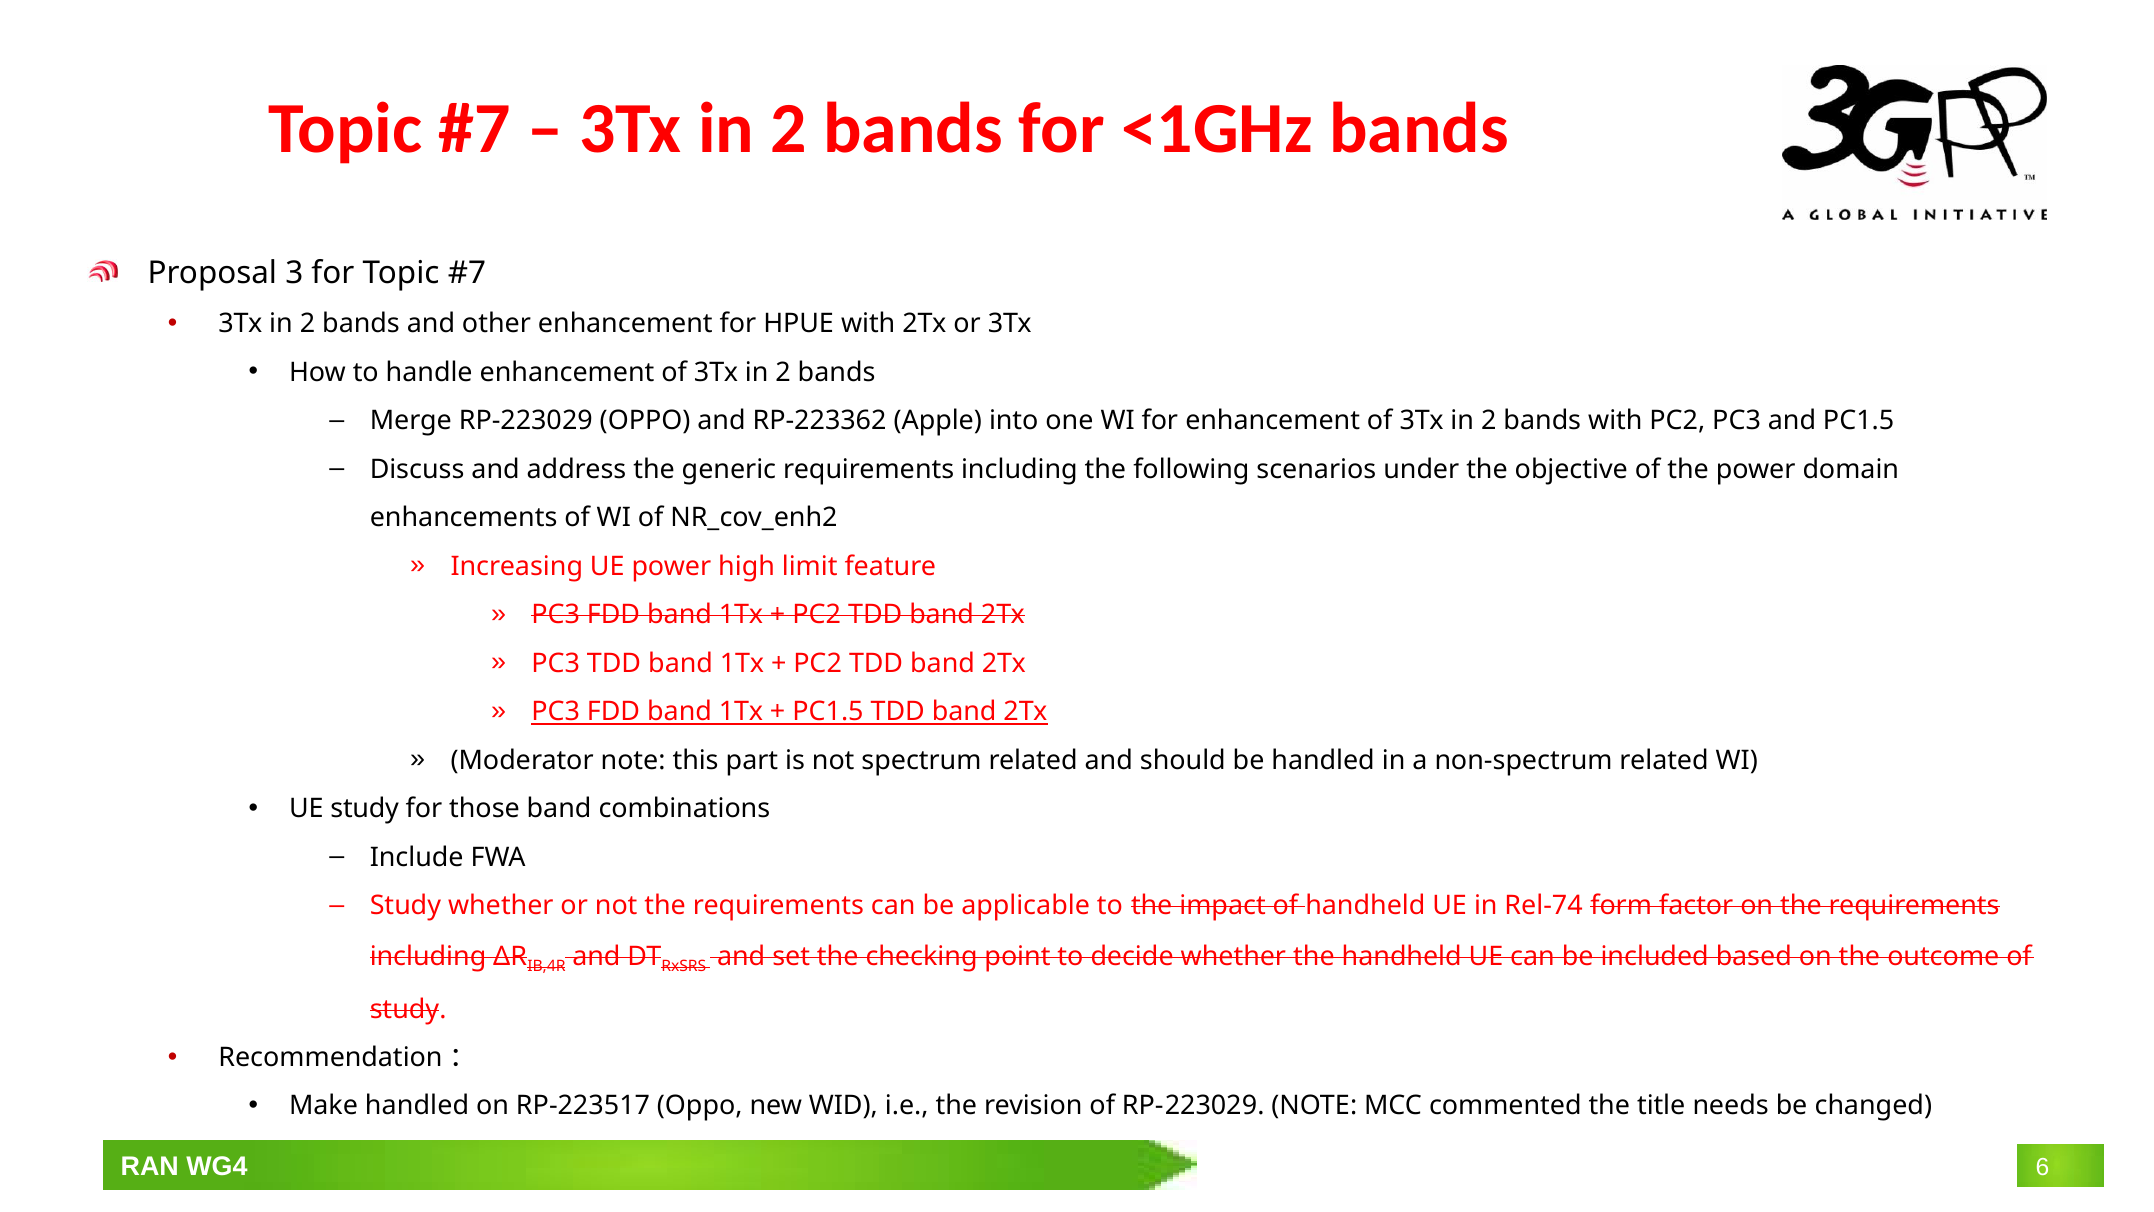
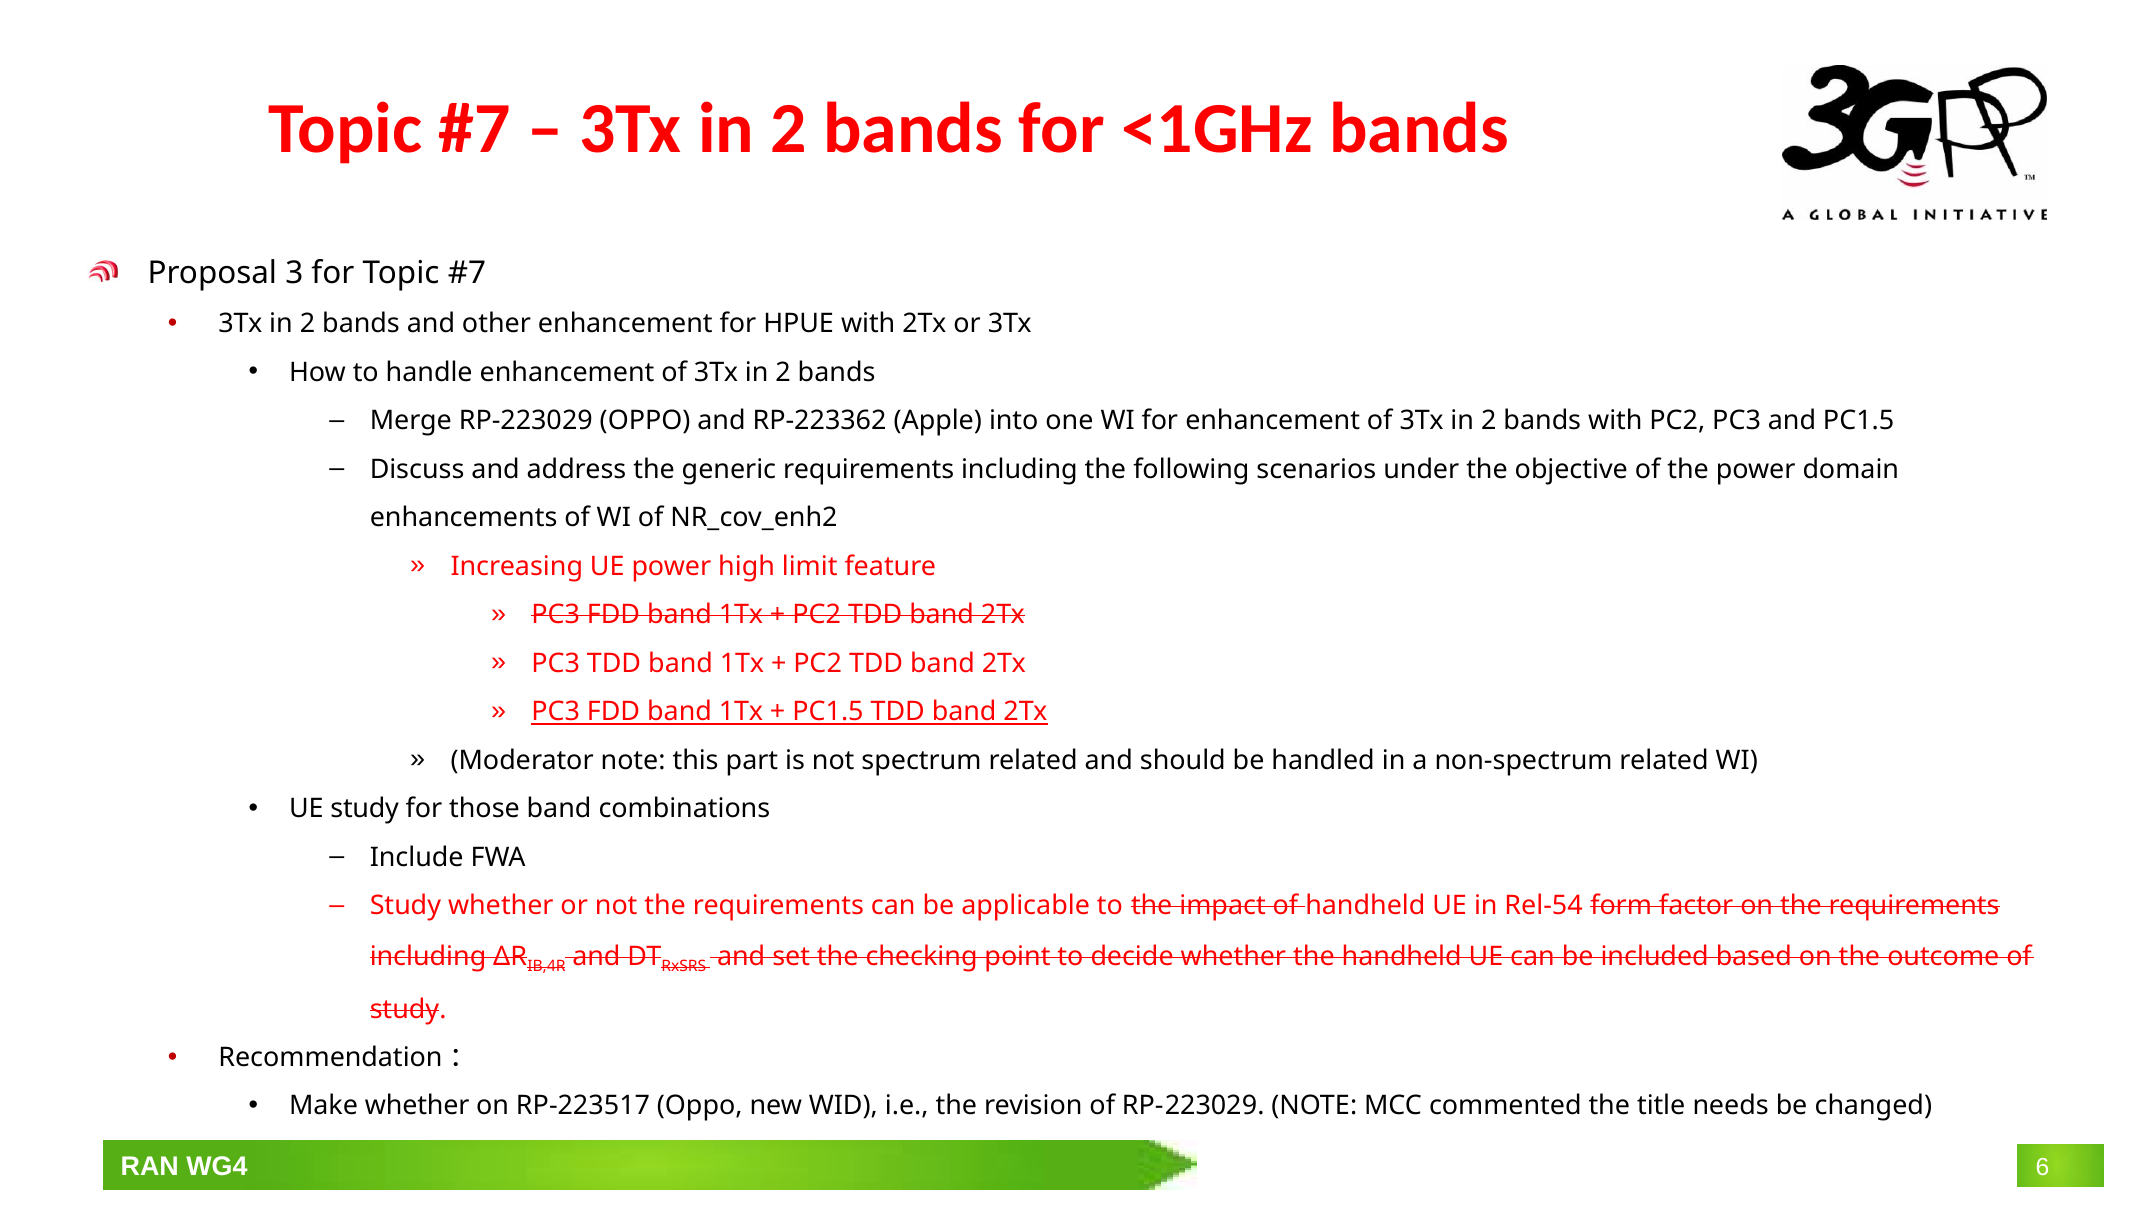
Rel-74: Rel-74 -> Rel-54
Make handled: handled -> whether
